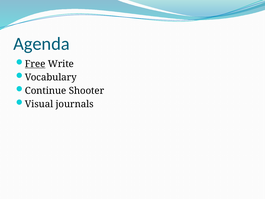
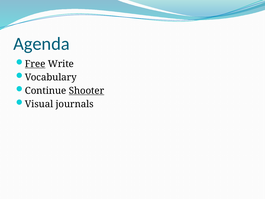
Shooter underline: none -> present
